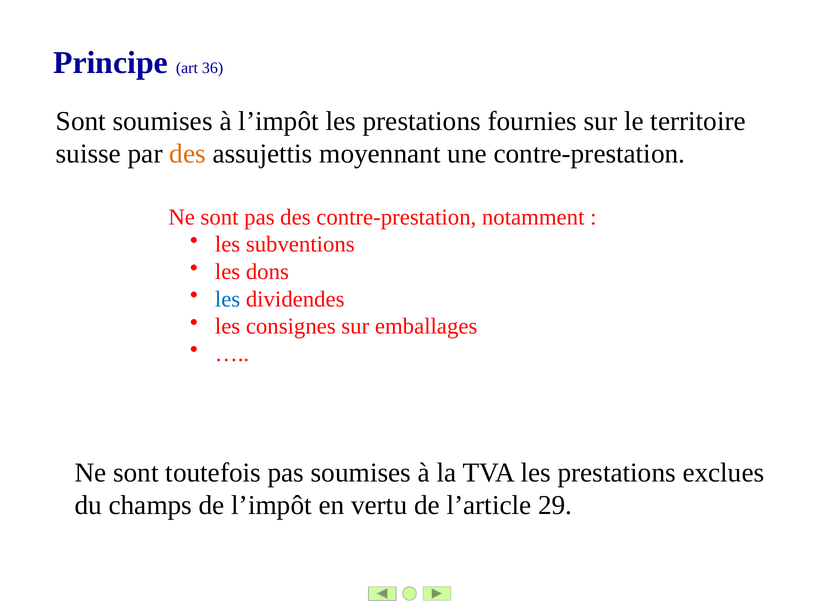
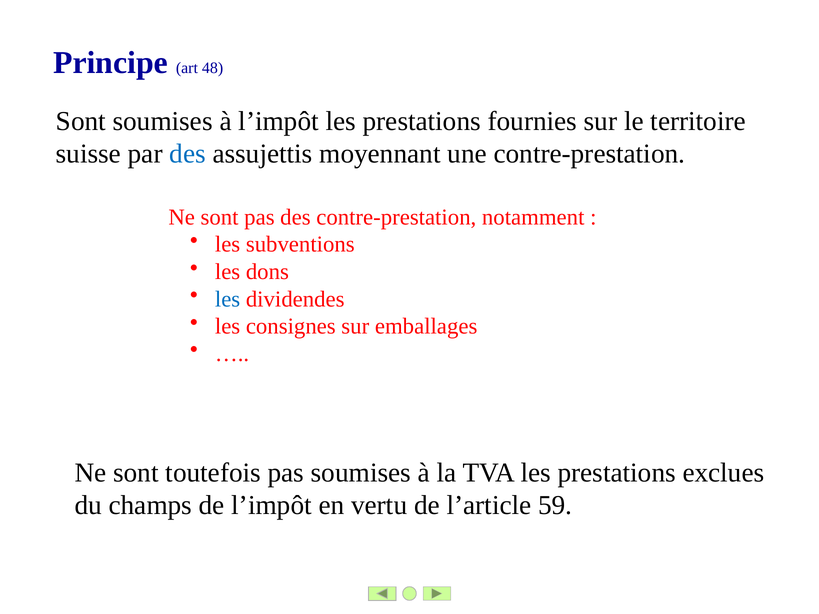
36: 36 -> 48
des at (188, 154) colour: orange -> blue
29: 29 -> 59
